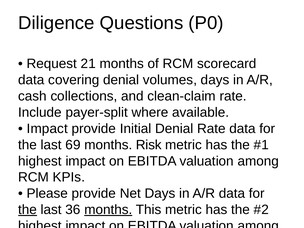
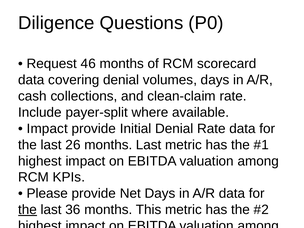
21: 21 -> 46
69: 69 -> 26
months Risk: Risk -> Last
months at (108, 210) underline: present -> none
